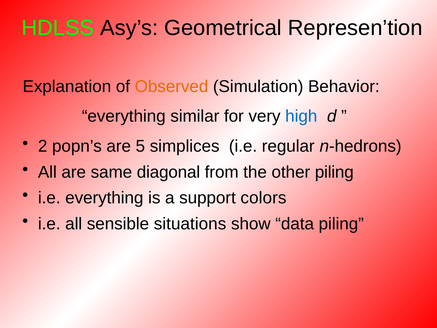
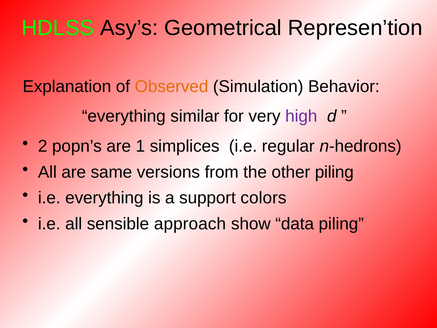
high colour: blue -> purple
5: 5 -> 1
diagonal: diagonal -> versions
situations: situations -> approach
